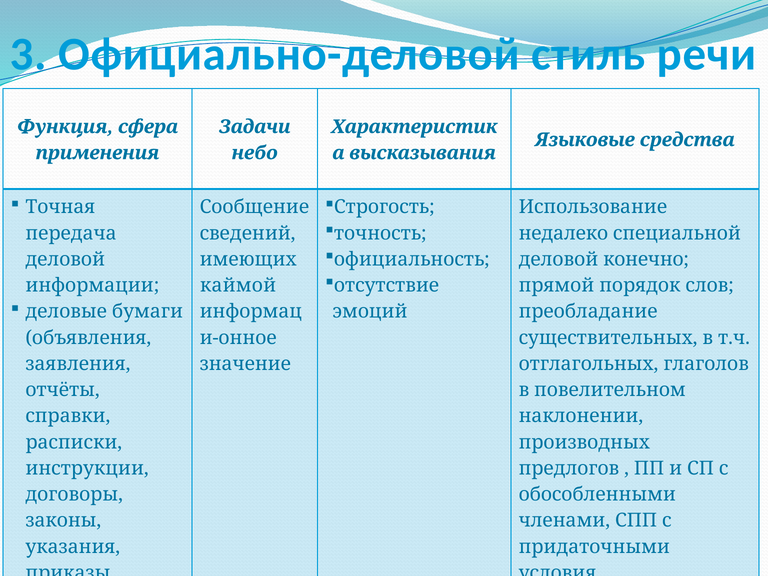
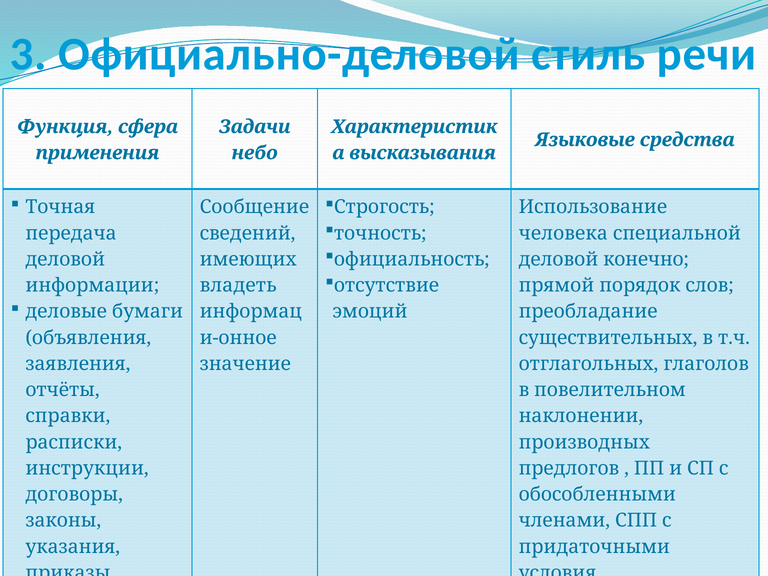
недалеко: недалеко -> человека
каймой: каймой -> владеть
